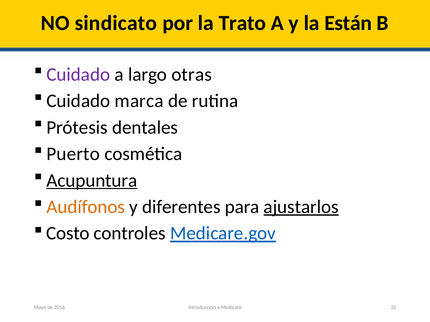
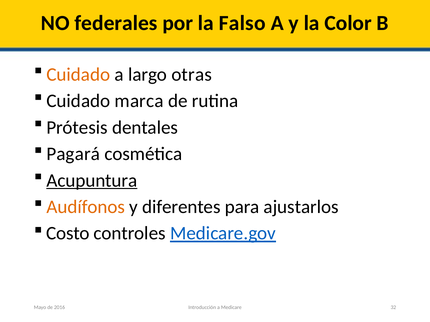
sindicato: sindicato -> federales
Trato: Trato -> Falso
Están: Están -> Color
Cuidado at (78, 75) colour: purple -> orange
Puerto: Puerto -> Pagará
ajustarlos underline: present -> none
